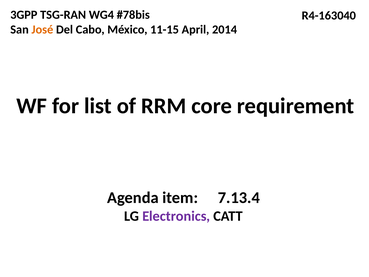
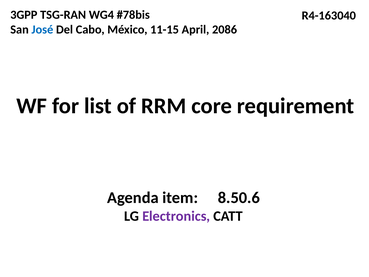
José colour: orange -> blue
2014: 2014 -> 2086
7.13.4: 7.13.4 -> 8.50.6
